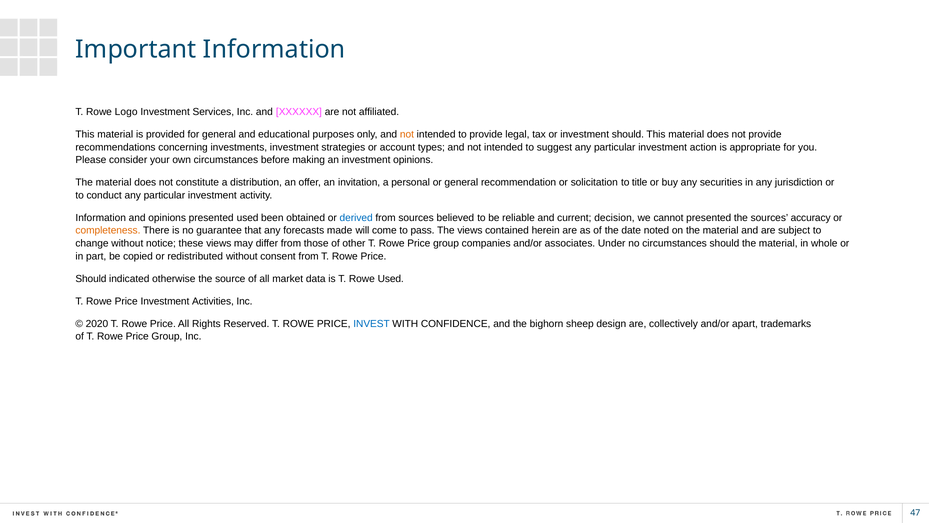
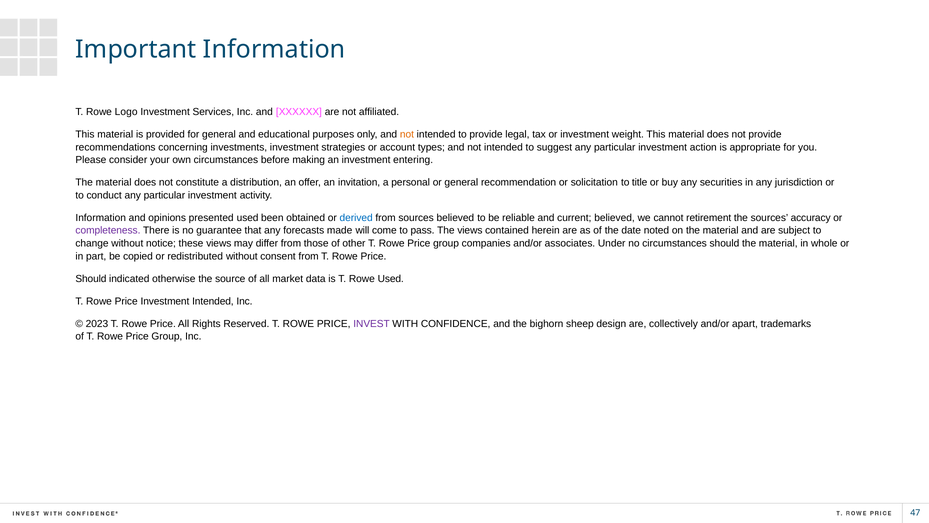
investment should: should -> weight
investment opinions: opinions -> entering
current decision: decision -> believed
cannot presented: presented -> retirement
completeness colour: orange -> purple
Investment Activities: Activities -> Intended
2020: 2020 -> 2023
INVEST colour: blue -> purple
